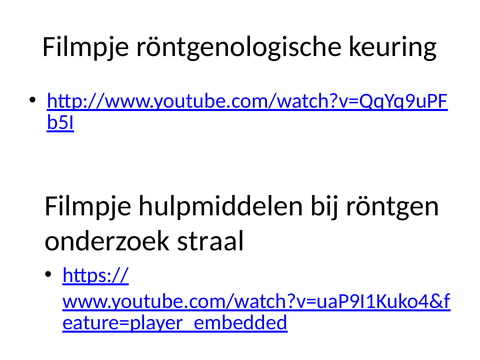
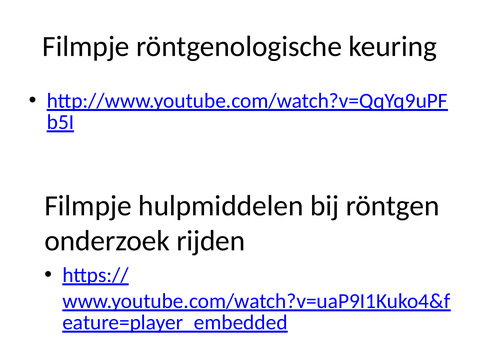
straal: straal -> rijden
